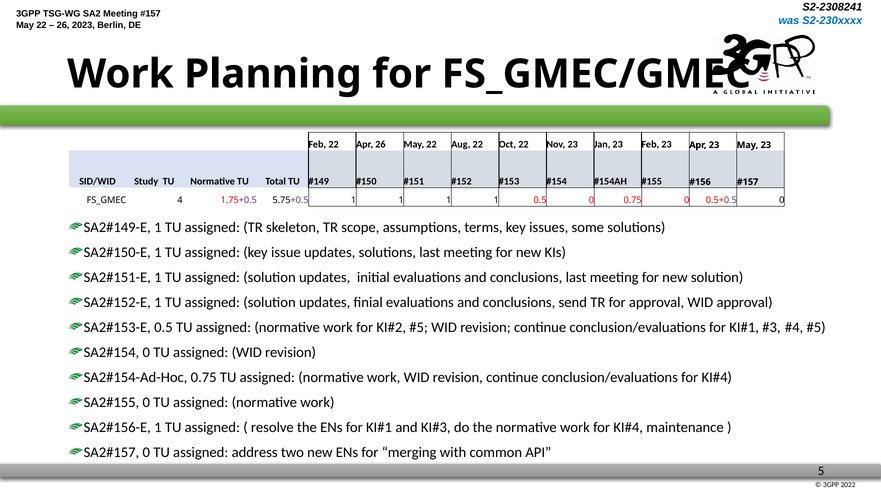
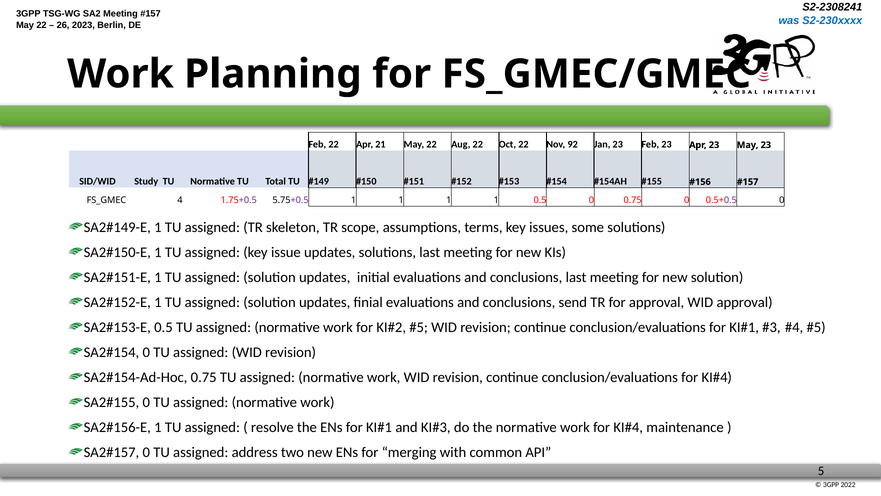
Apr 26: 26 -> 21
Nov 23: 23 -> 92
